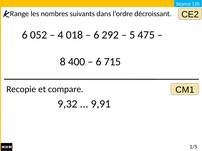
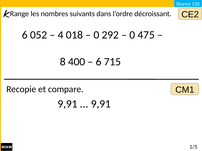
6 at (96, 35): 6 -> 0
5 at (132, 35): 5 -> 0
9,32 at (68, 104): 9,32 -> 9,91
